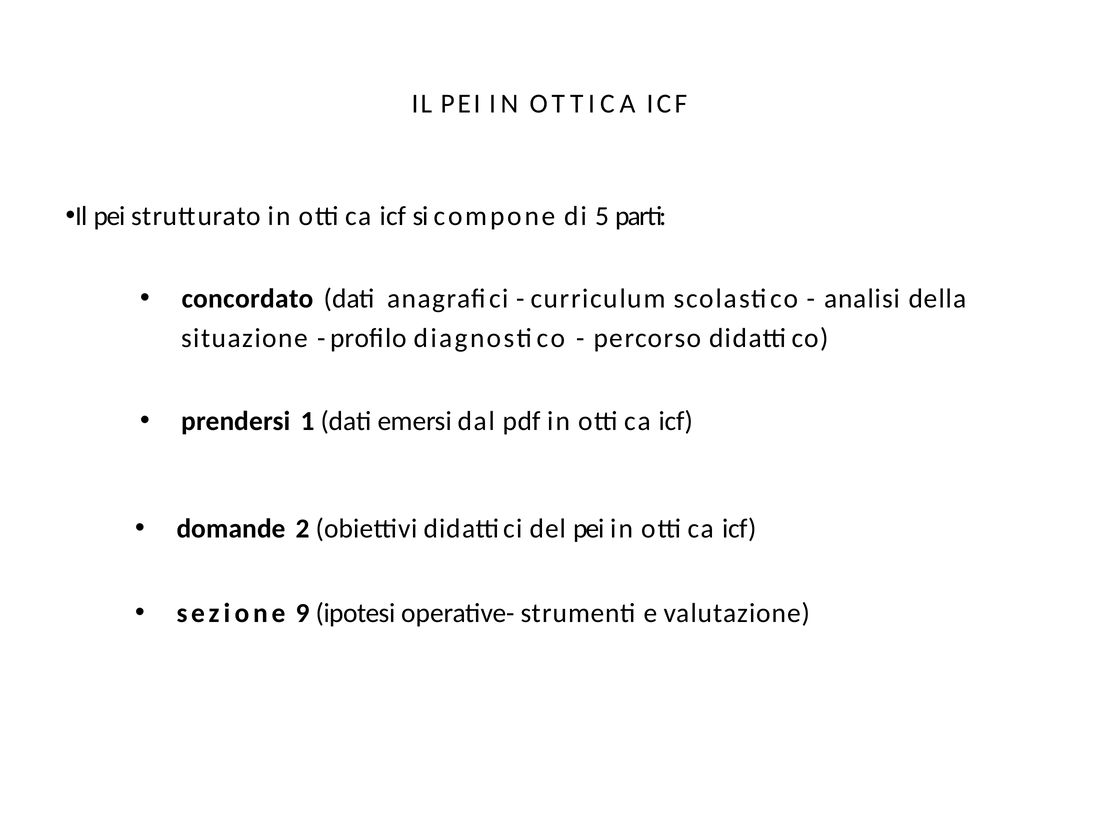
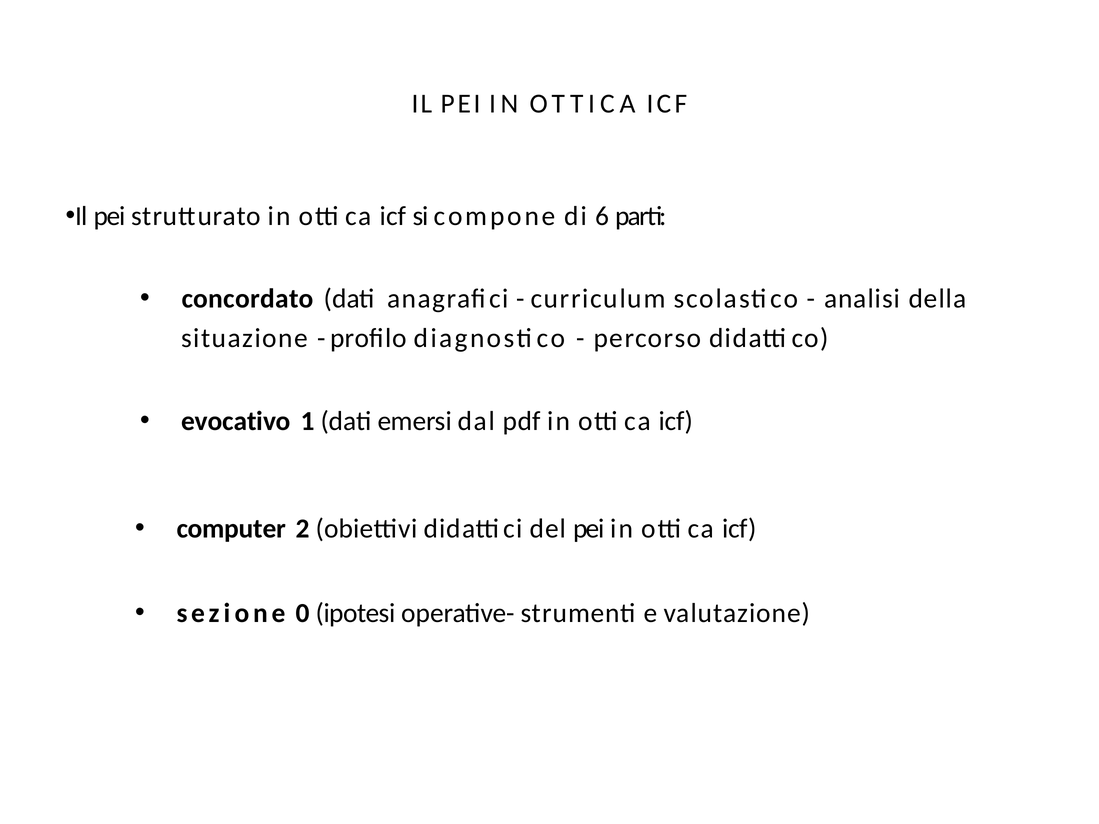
5: 5 -> 6
prendersi: prendersi -> evocativo
domande: domande -> computer
9: 9 -> 0
